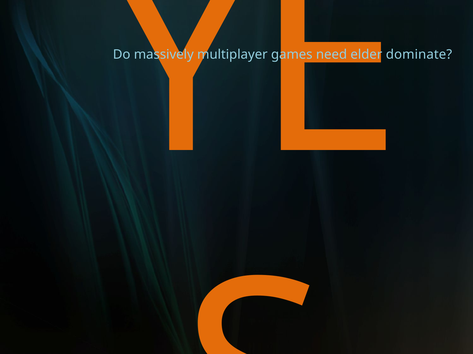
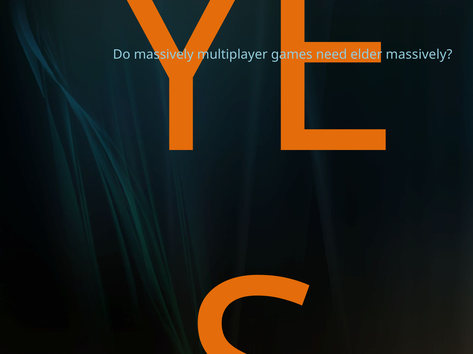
dominate at (419, 55): dominate -> massively
